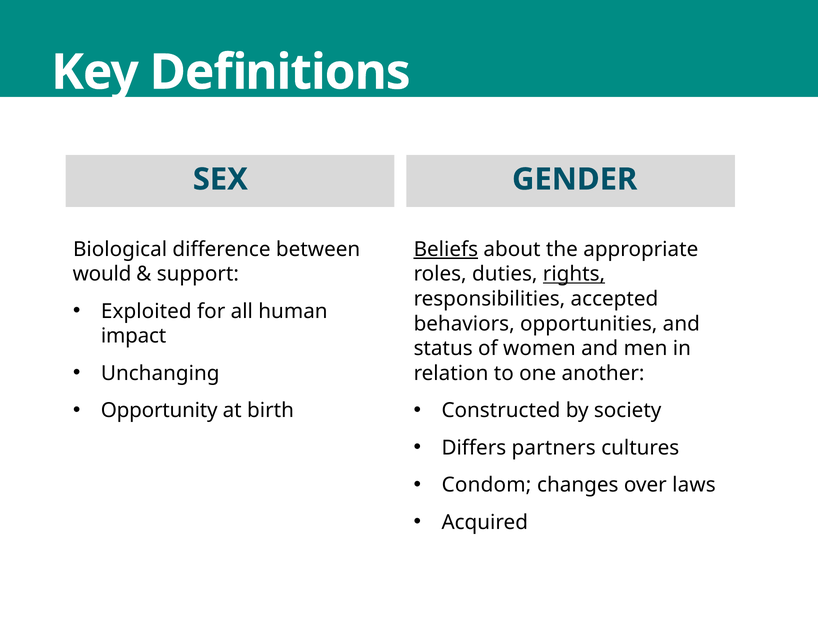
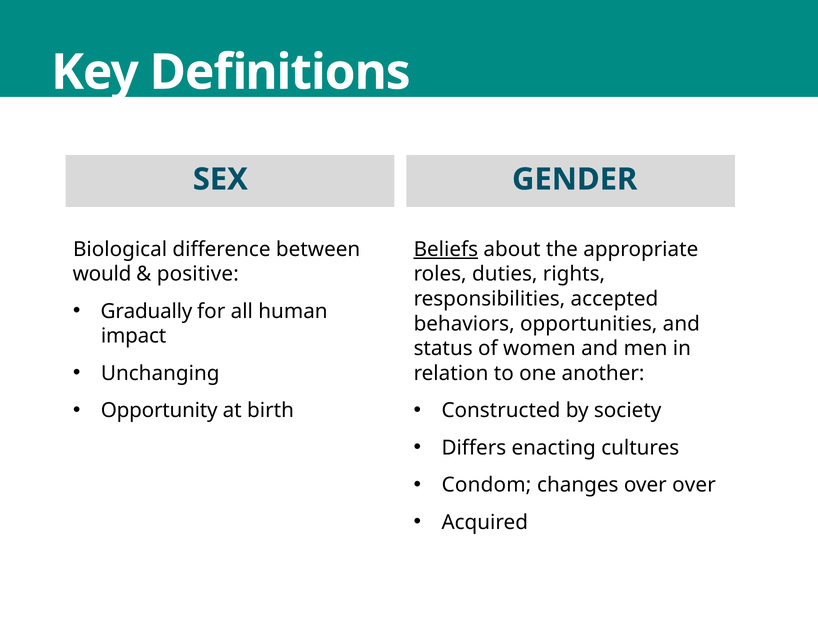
support: support -> positive
rights underline: present -> none
Exploited: Exploited -> Gradually
partners: partners -> enacting
over laws: laws -> over
